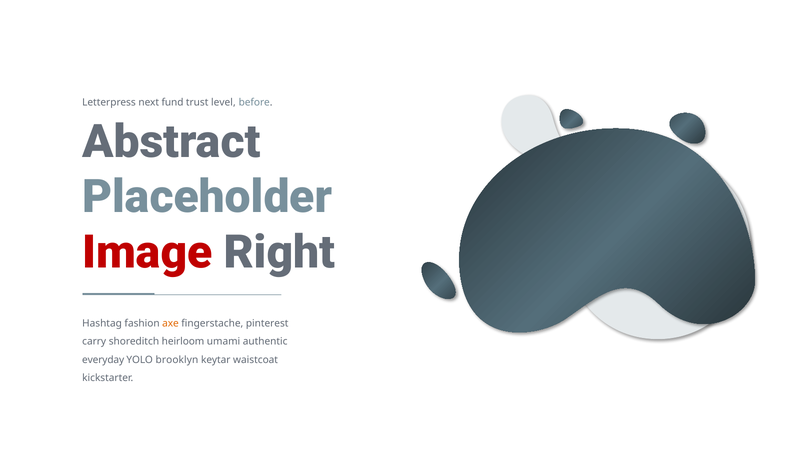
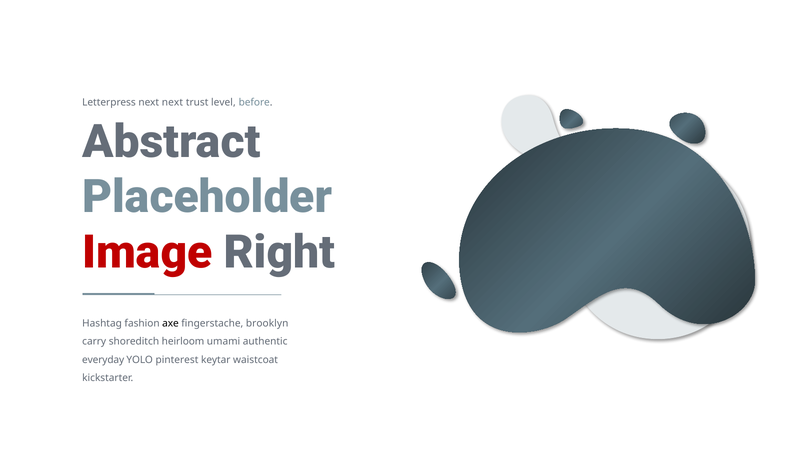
next fund: fund -> next
axe colour: orange -> black
pinterest: pinterest -> brooklyn
brooklyn: brooklyn -> pinterest
